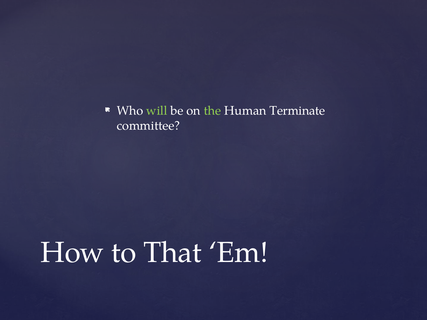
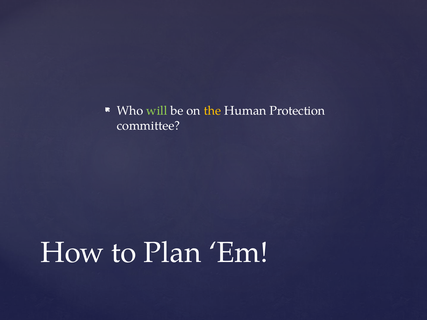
the colour: light green -> yellow
Terminate: Terminate -> Protection
That: That -> Plan
